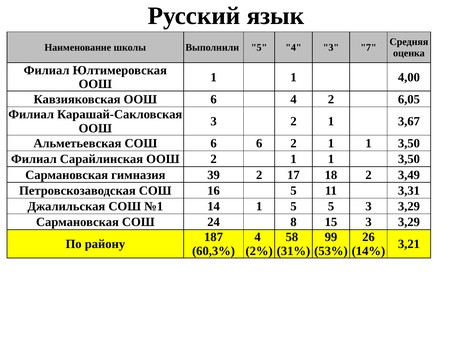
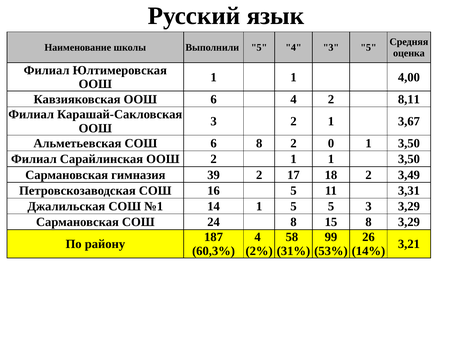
3 7: 7 -> 5
6,05: 6,05 -> 8,11
6 6: 6 -> 8
1 at (331, 143): 1 -> 0
15 3: 3 -> 8
